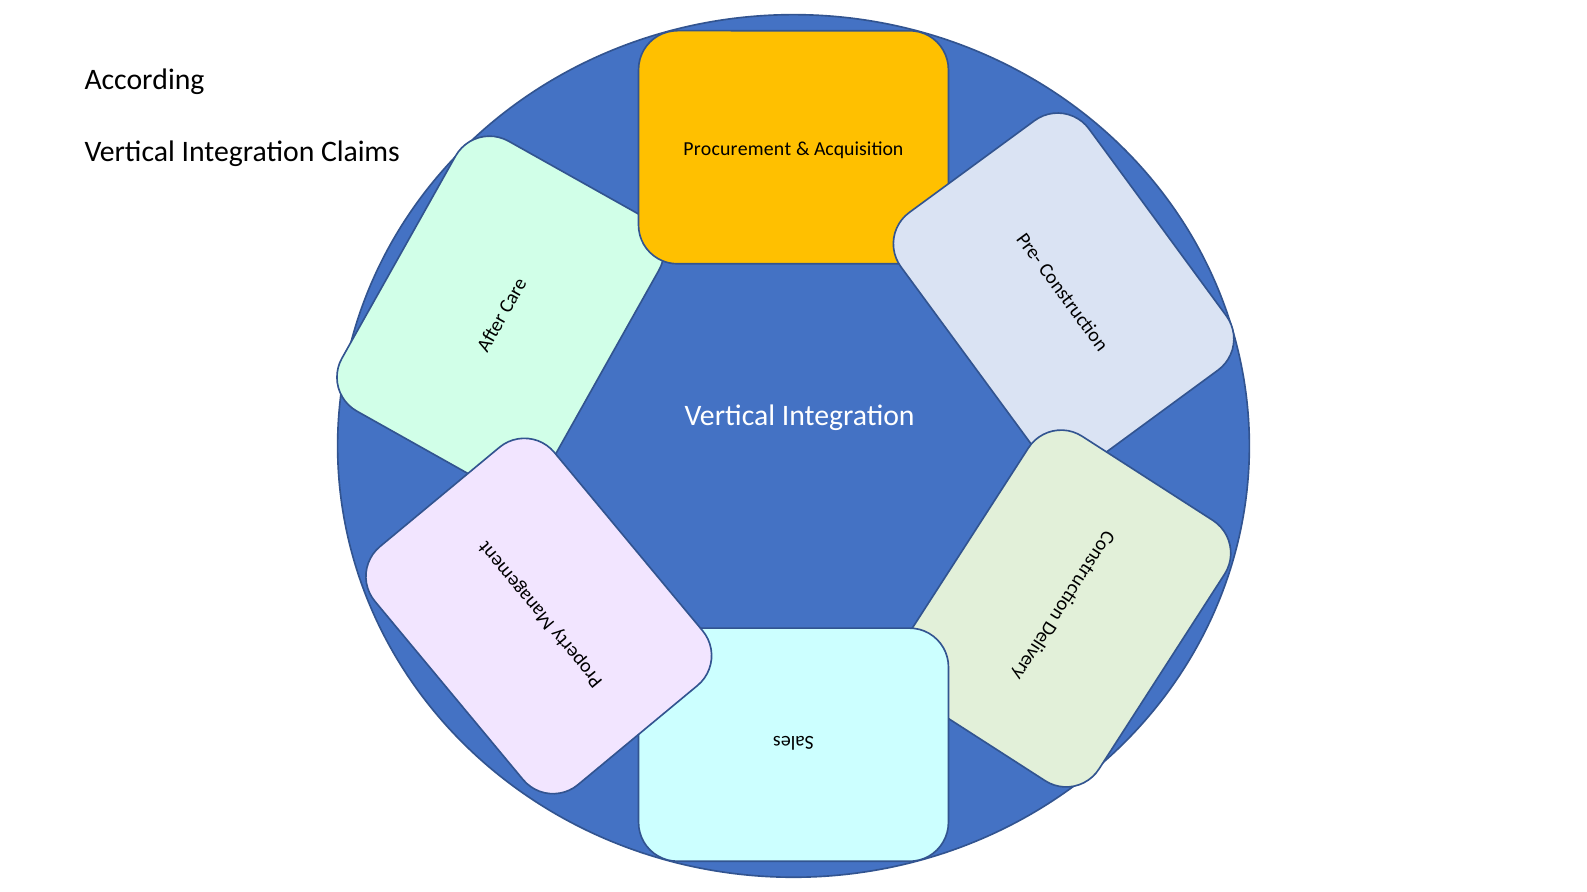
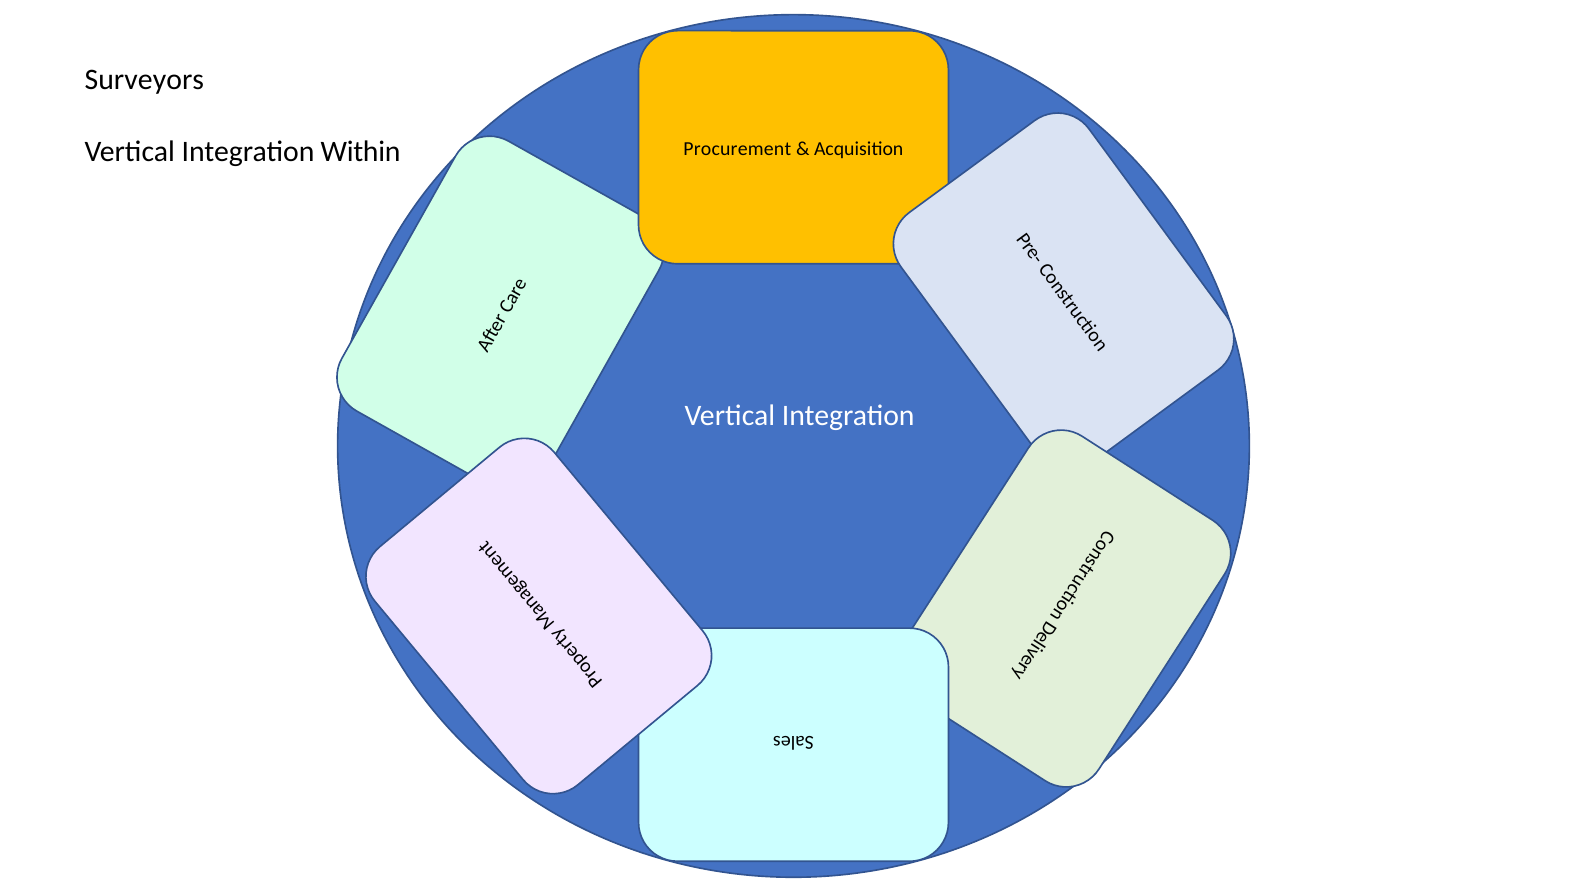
According: According -> Surveyors
Claims: Claims -> Within
